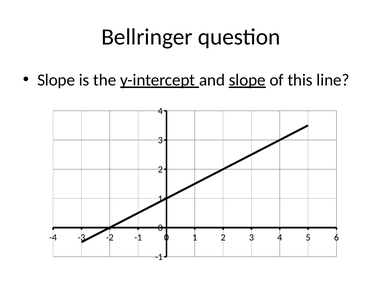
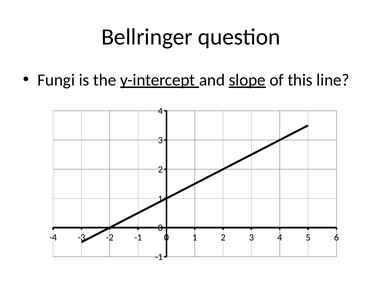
Slope at (56, 80): Slope -> Fungi
